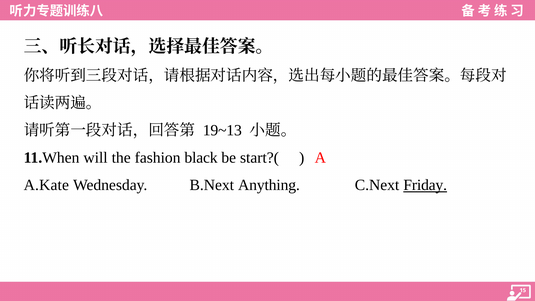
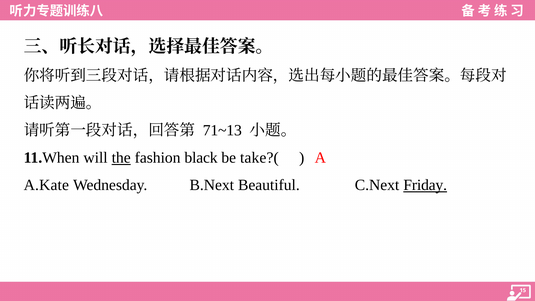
19~13: 19~13 -> 71~13
the underline: none -> present
start?(: start?( -> take?(
Anything: Anything -> Beautiful
